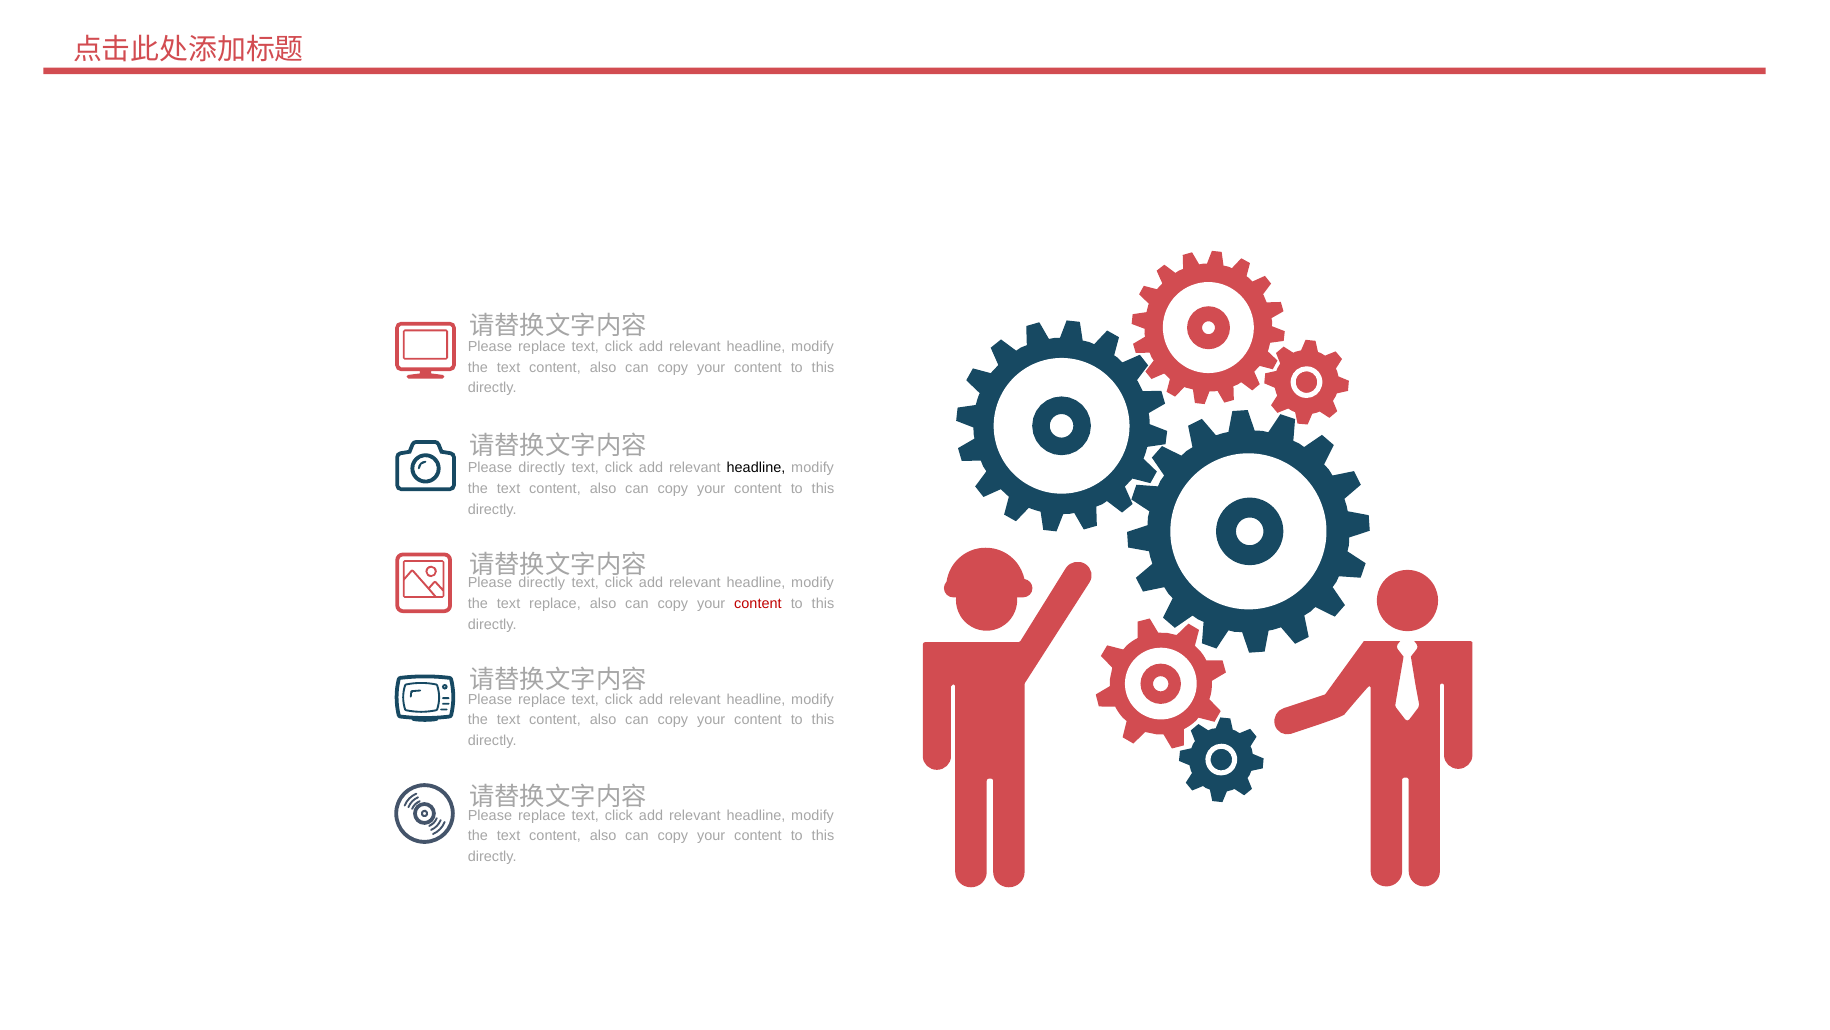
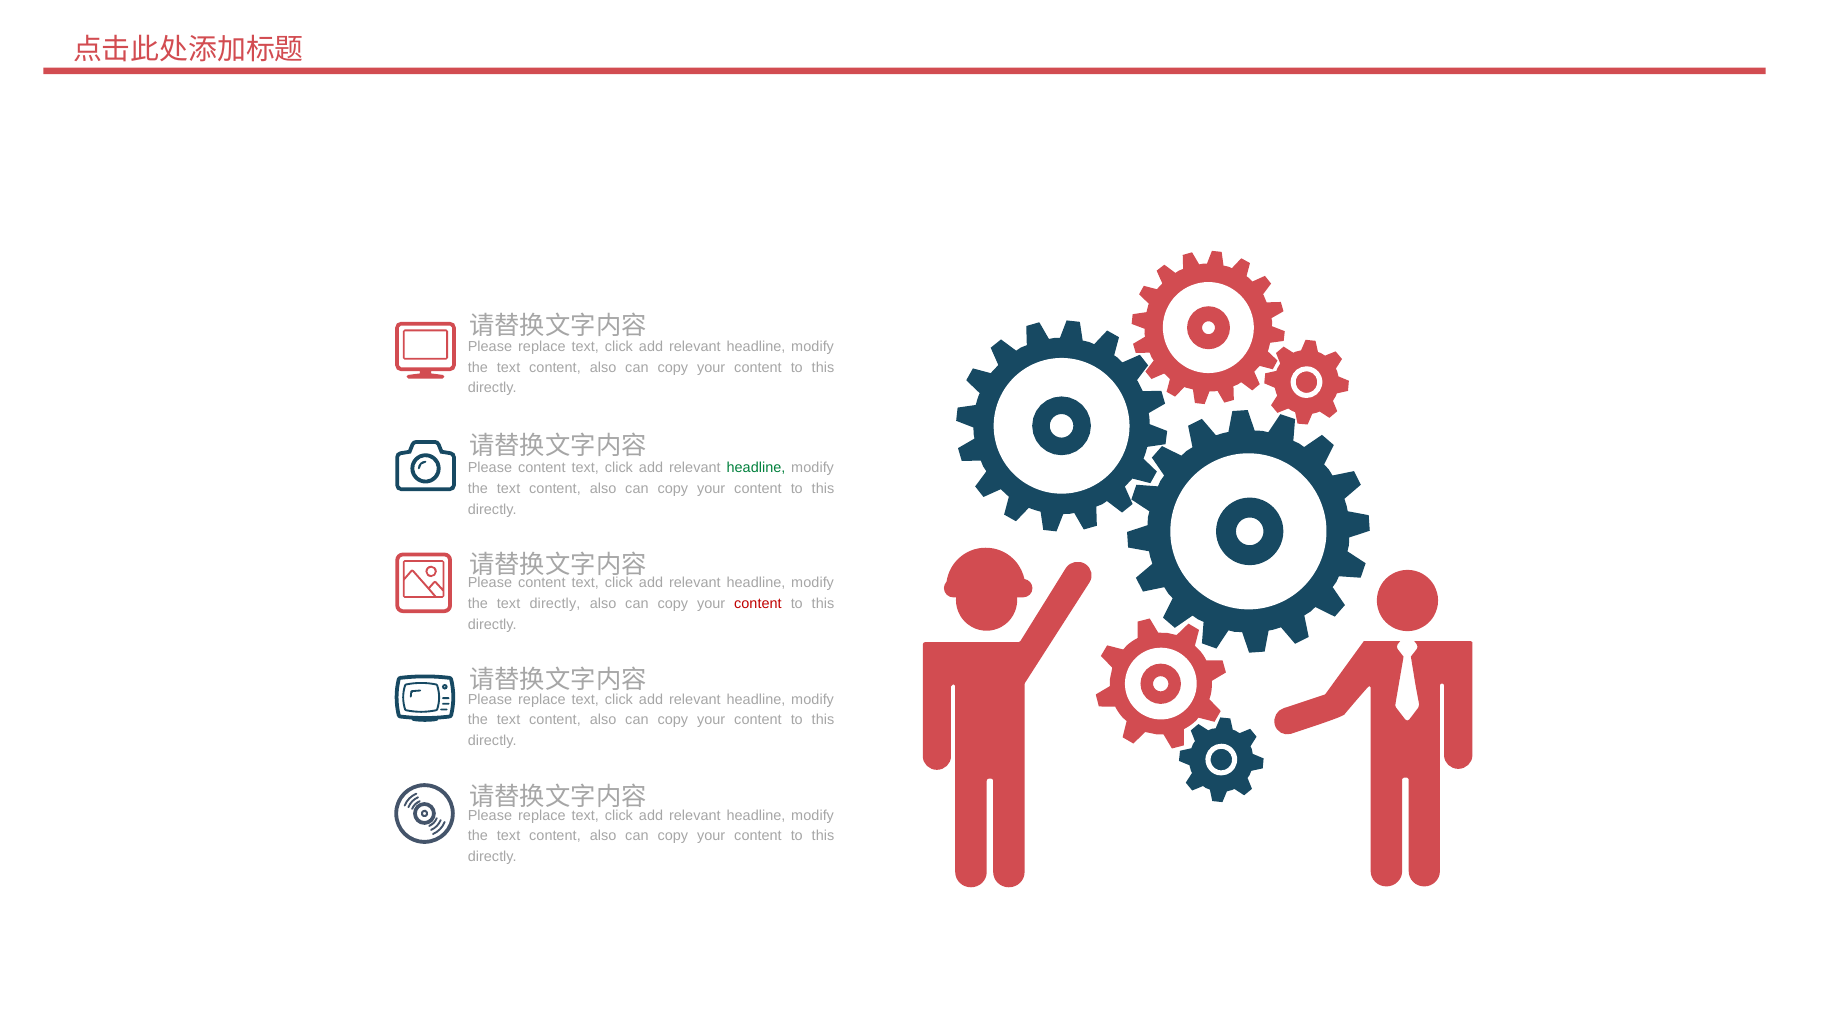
directly at (542, 468): directly -> content
headline at (756, 468) colour: black -> green
directly at (542, 582): directly -> content
text replace: replace -> directly
